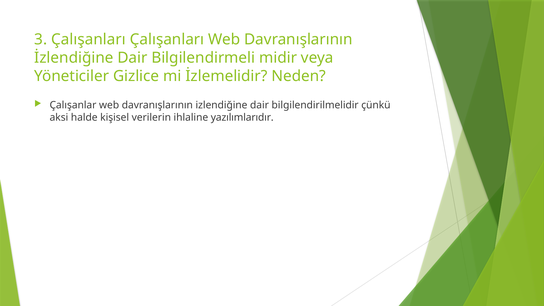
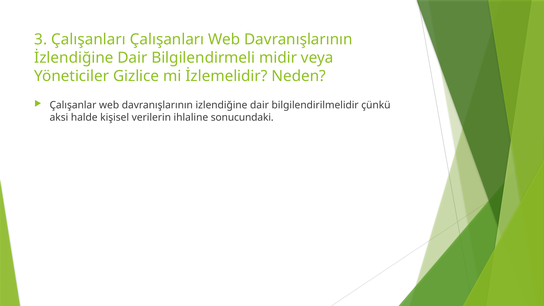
yazılımlarıdır: yazılımlarıdır -> sonucundaki
